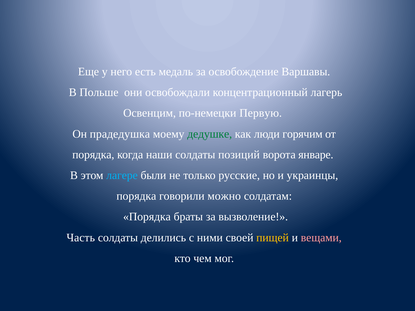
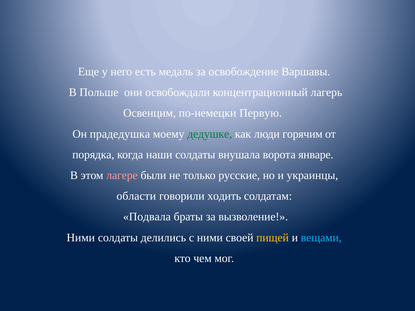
позиций: позиций -> внушала
лагере colour: light blue -> pink
порядка at (136, 196): порядка -> области
можно: можно -> ходить
Порядка at (147, 217): Порядка -> Подвала
Часть at (81, 238): Часть -> Ними
вещами colour: pink -> light blue
